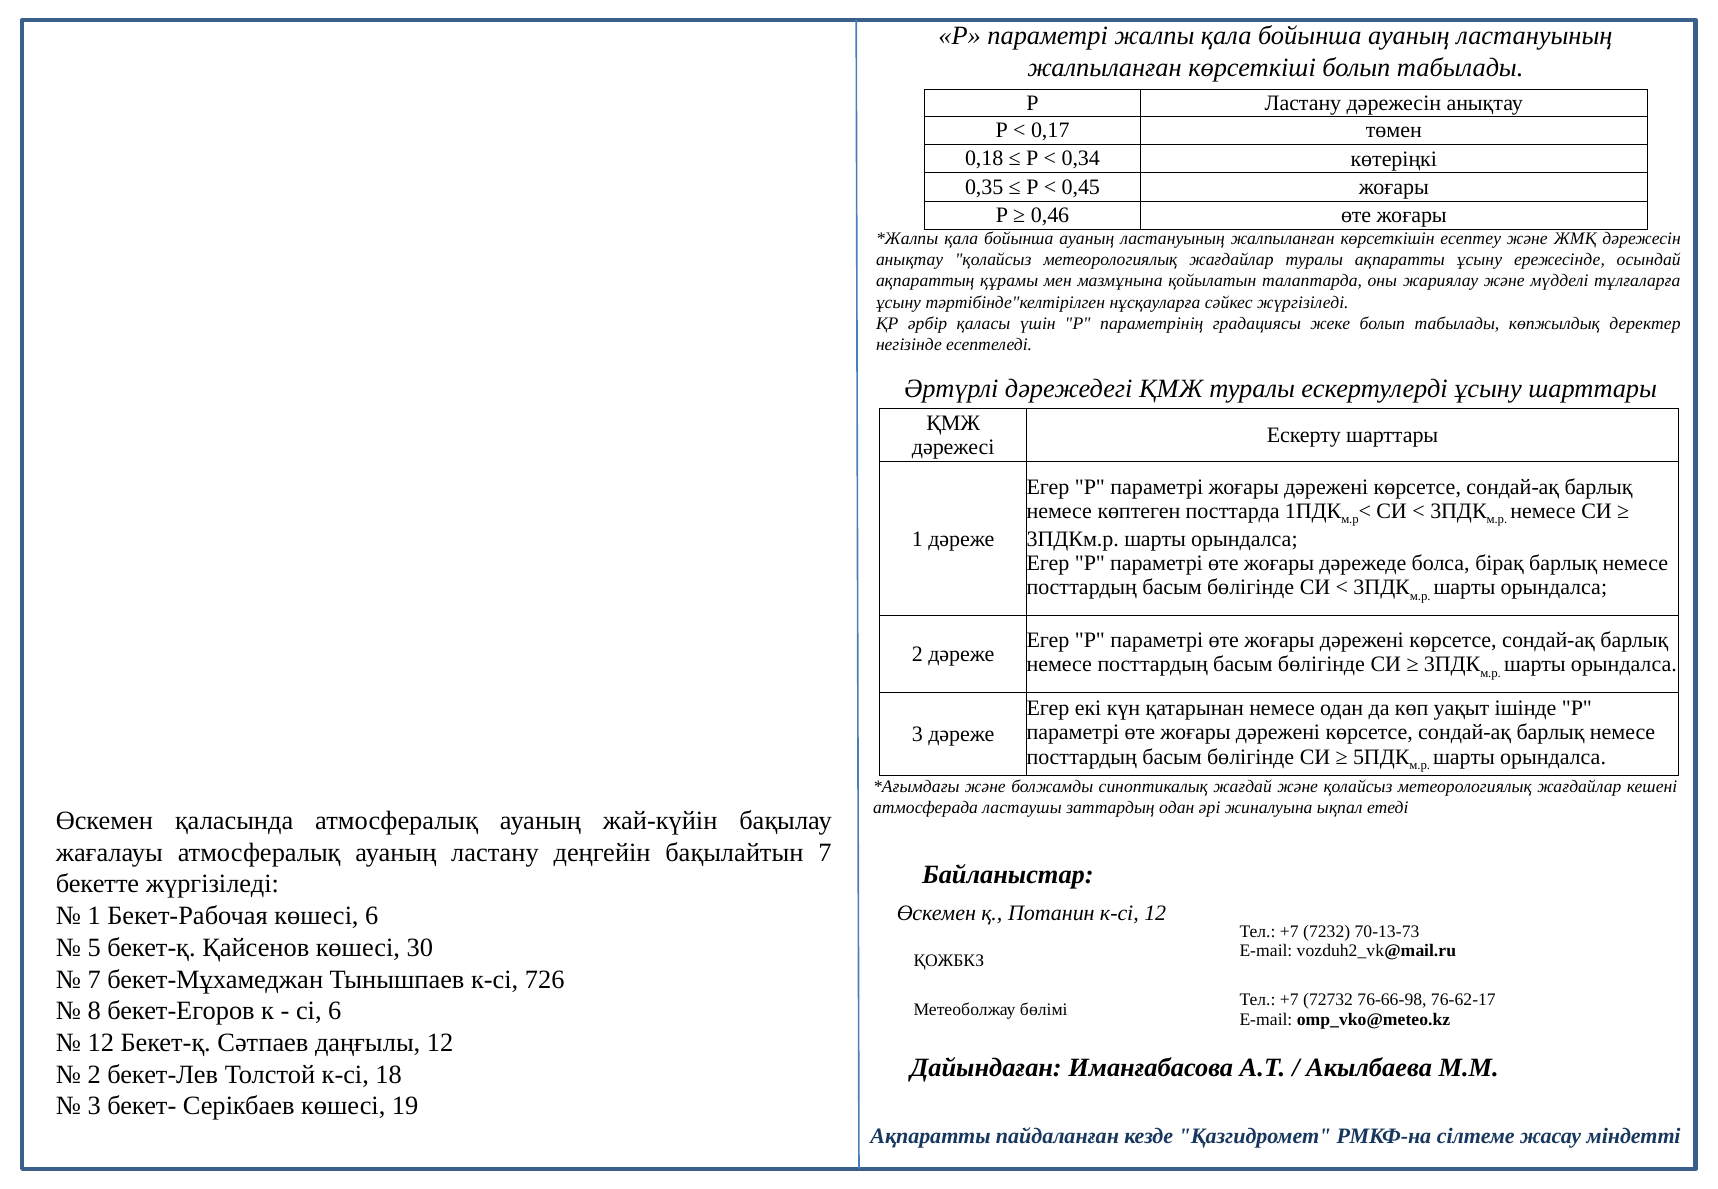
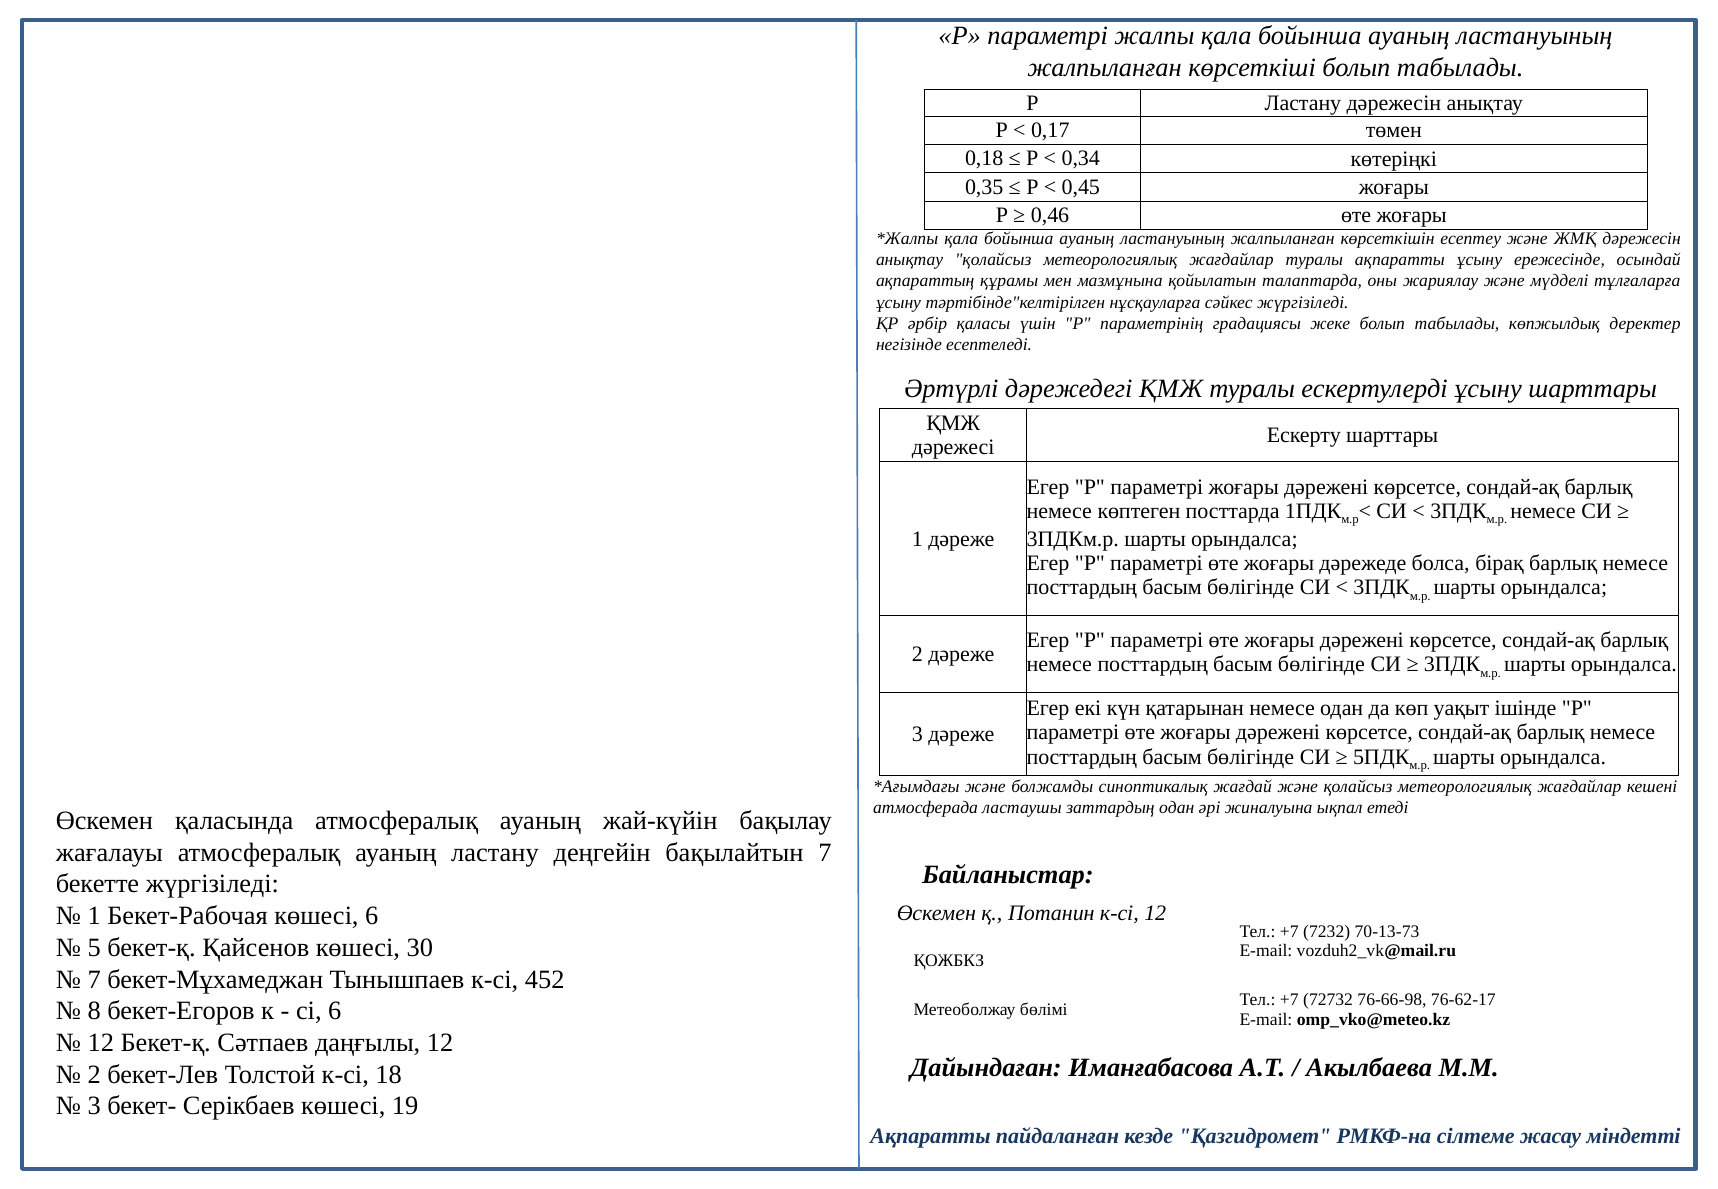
726: 726 -> 452
